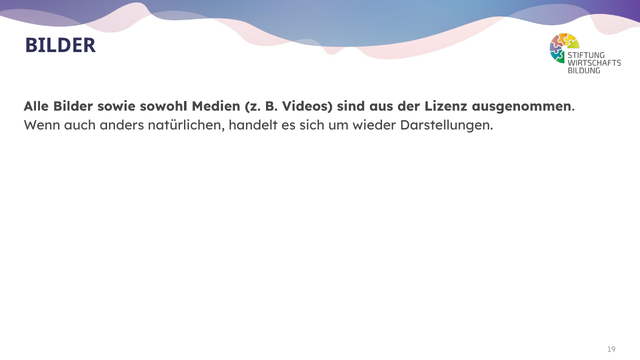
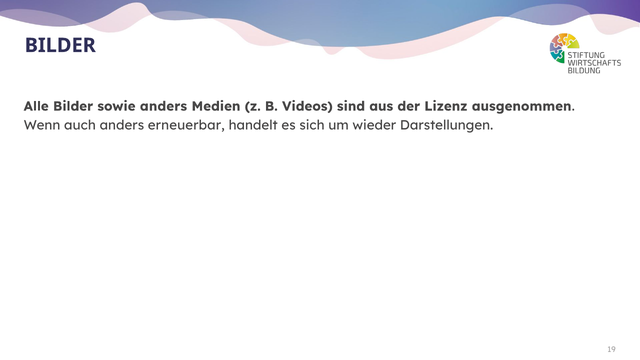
sowie sowohl: sowohl -> anders
natürlichen: natürlichen -> erneuerbar
